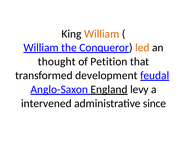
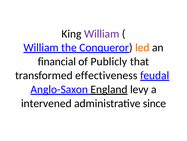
William at (102, 34) colour: orange -> purple
thought: thought -> financial
Petition: Petition -> Publicly
development: development -> effectiveness
